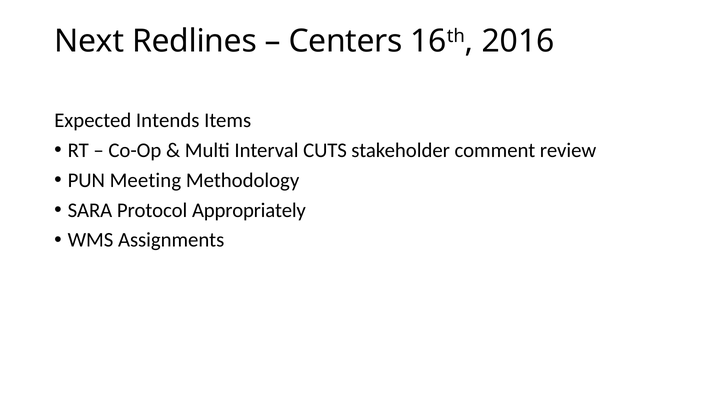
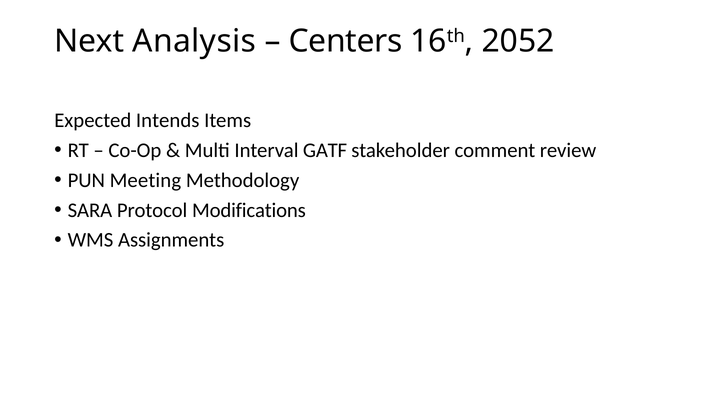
Redlines: Redlines -> Analysis
2016: 2016 -> 2052
CUTS: CUTS -> GATF
Appropriately: Appropriately -> Modifications
